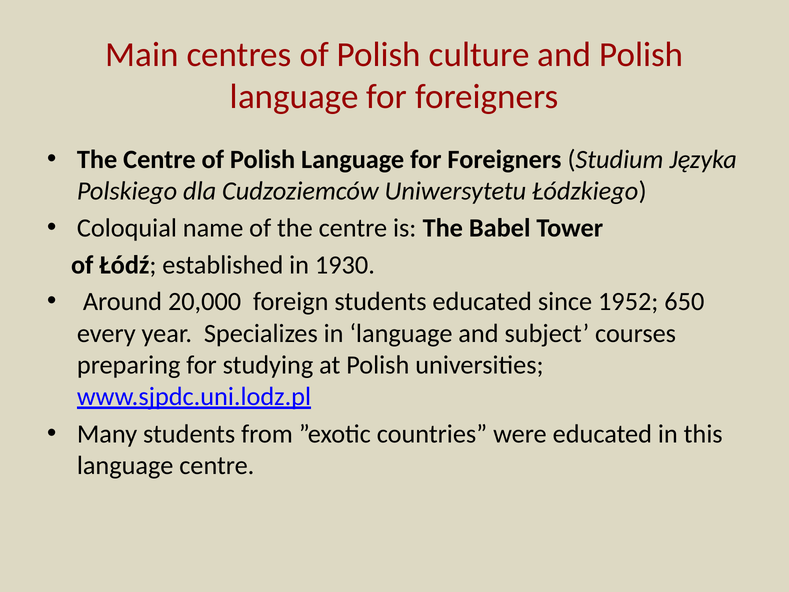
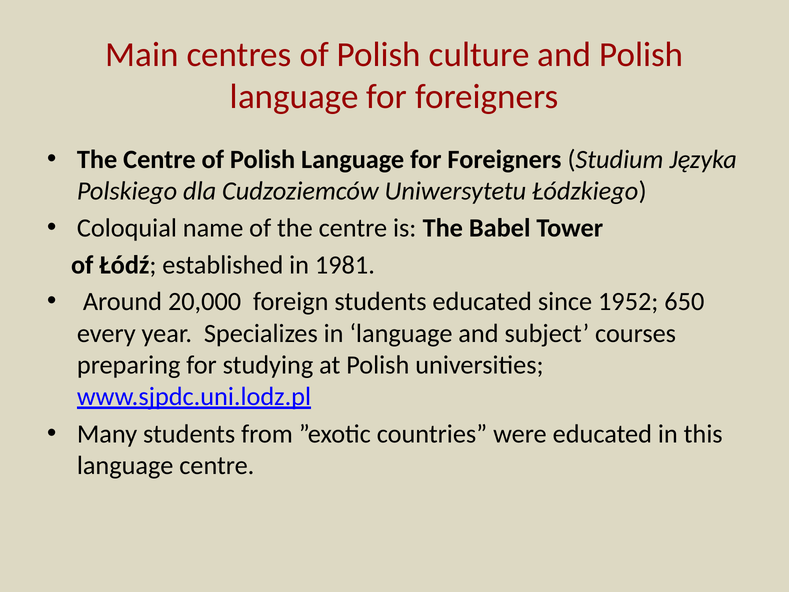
1930: 1930 -> 1981
